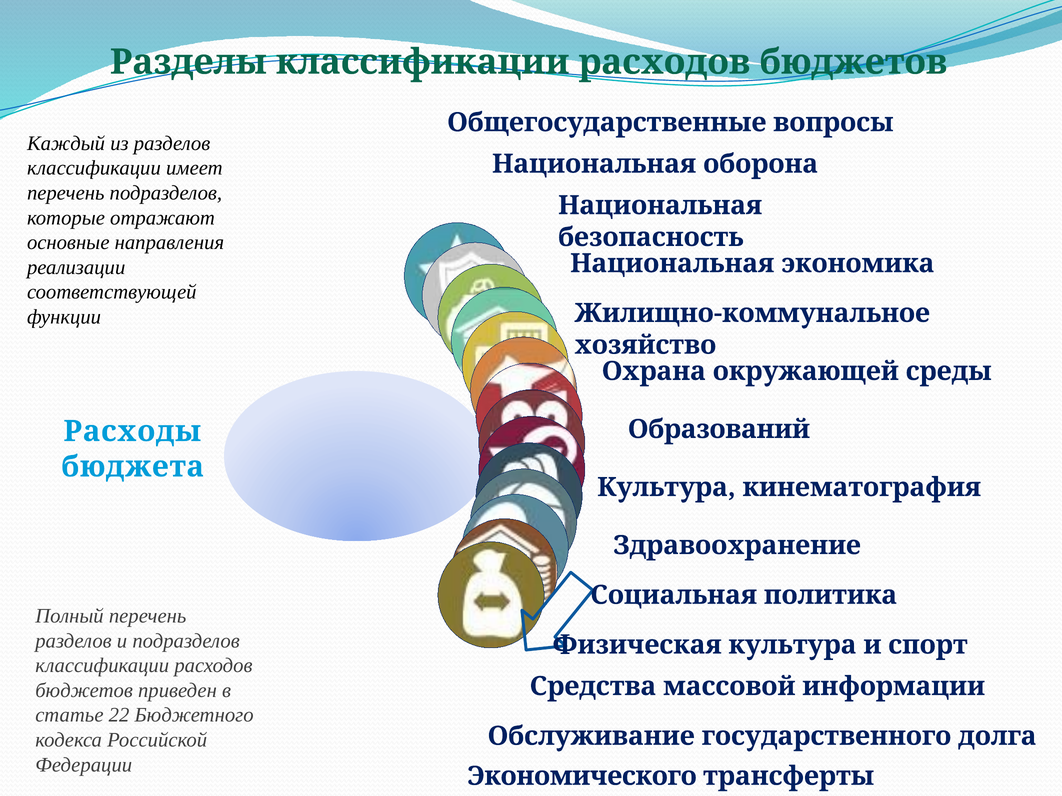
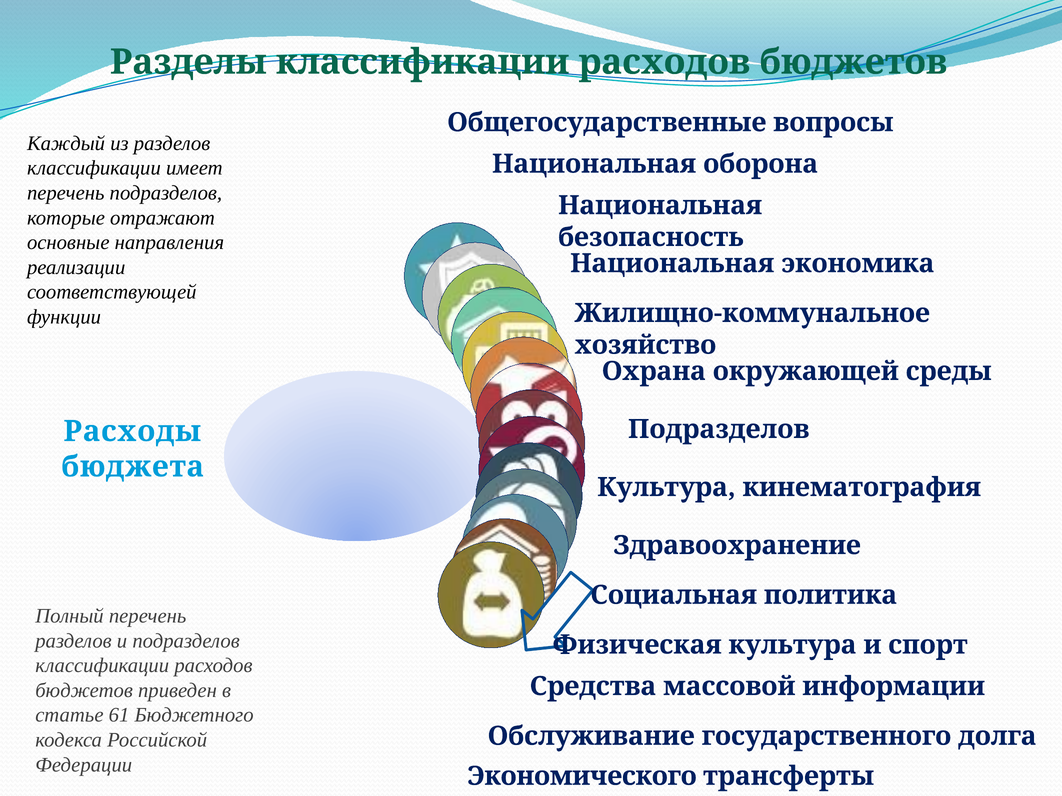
Образований at (719, 430): Образований -> Подразделов
22: 22 -> 61
